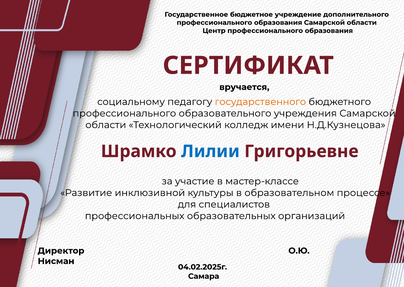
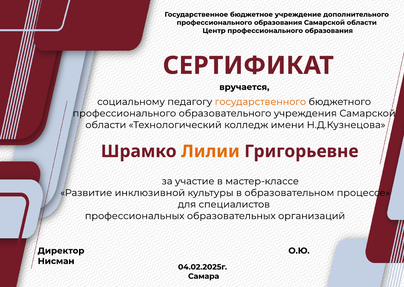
Лилии colour: blue -> orange
